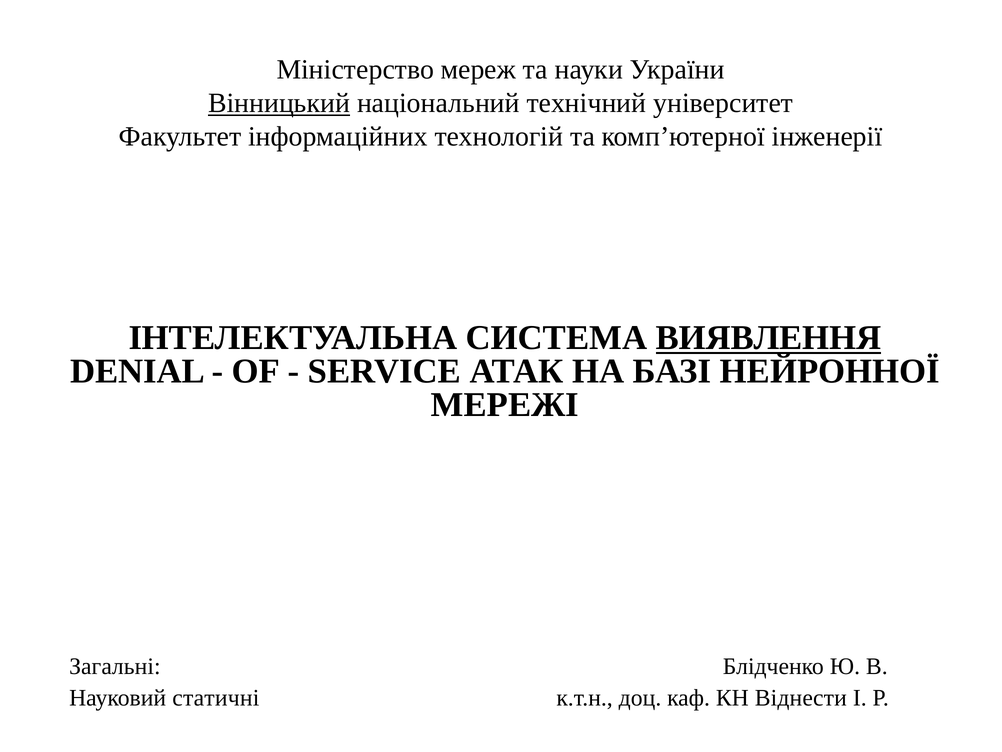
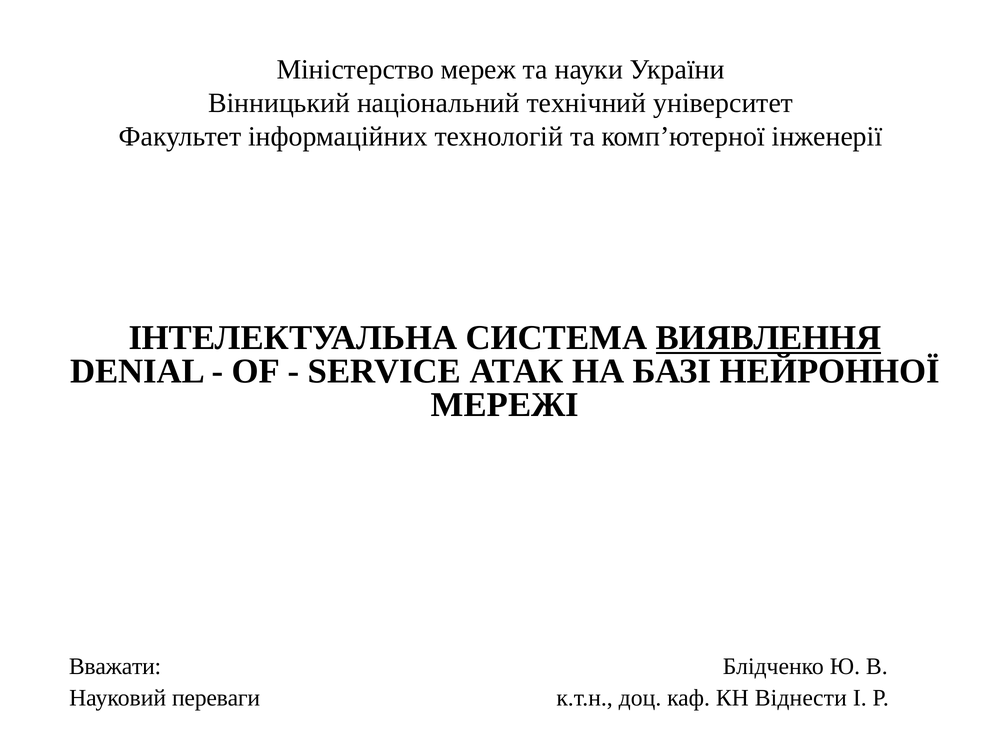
Вінницький underline: present -> none
Загальні: Загальні -> Вважати
статичні: статичні -> переваги
